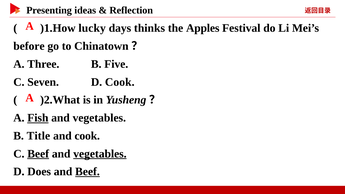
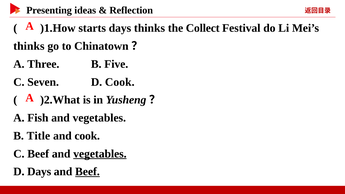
lucky: lucky -> starts
Apples: Apples -> Collect
before at (29, 46): before -> thinks
Fish underline: present -> none
Beef at (38, 154) underline: present -> none
D Does: Does -> Days
